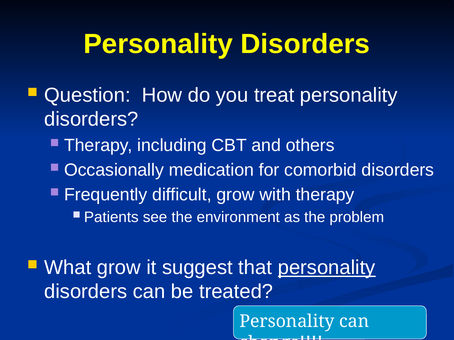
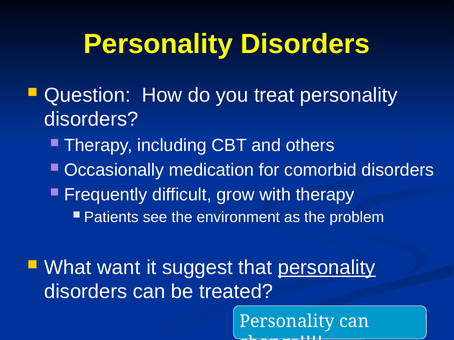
What grow: grow -> want
